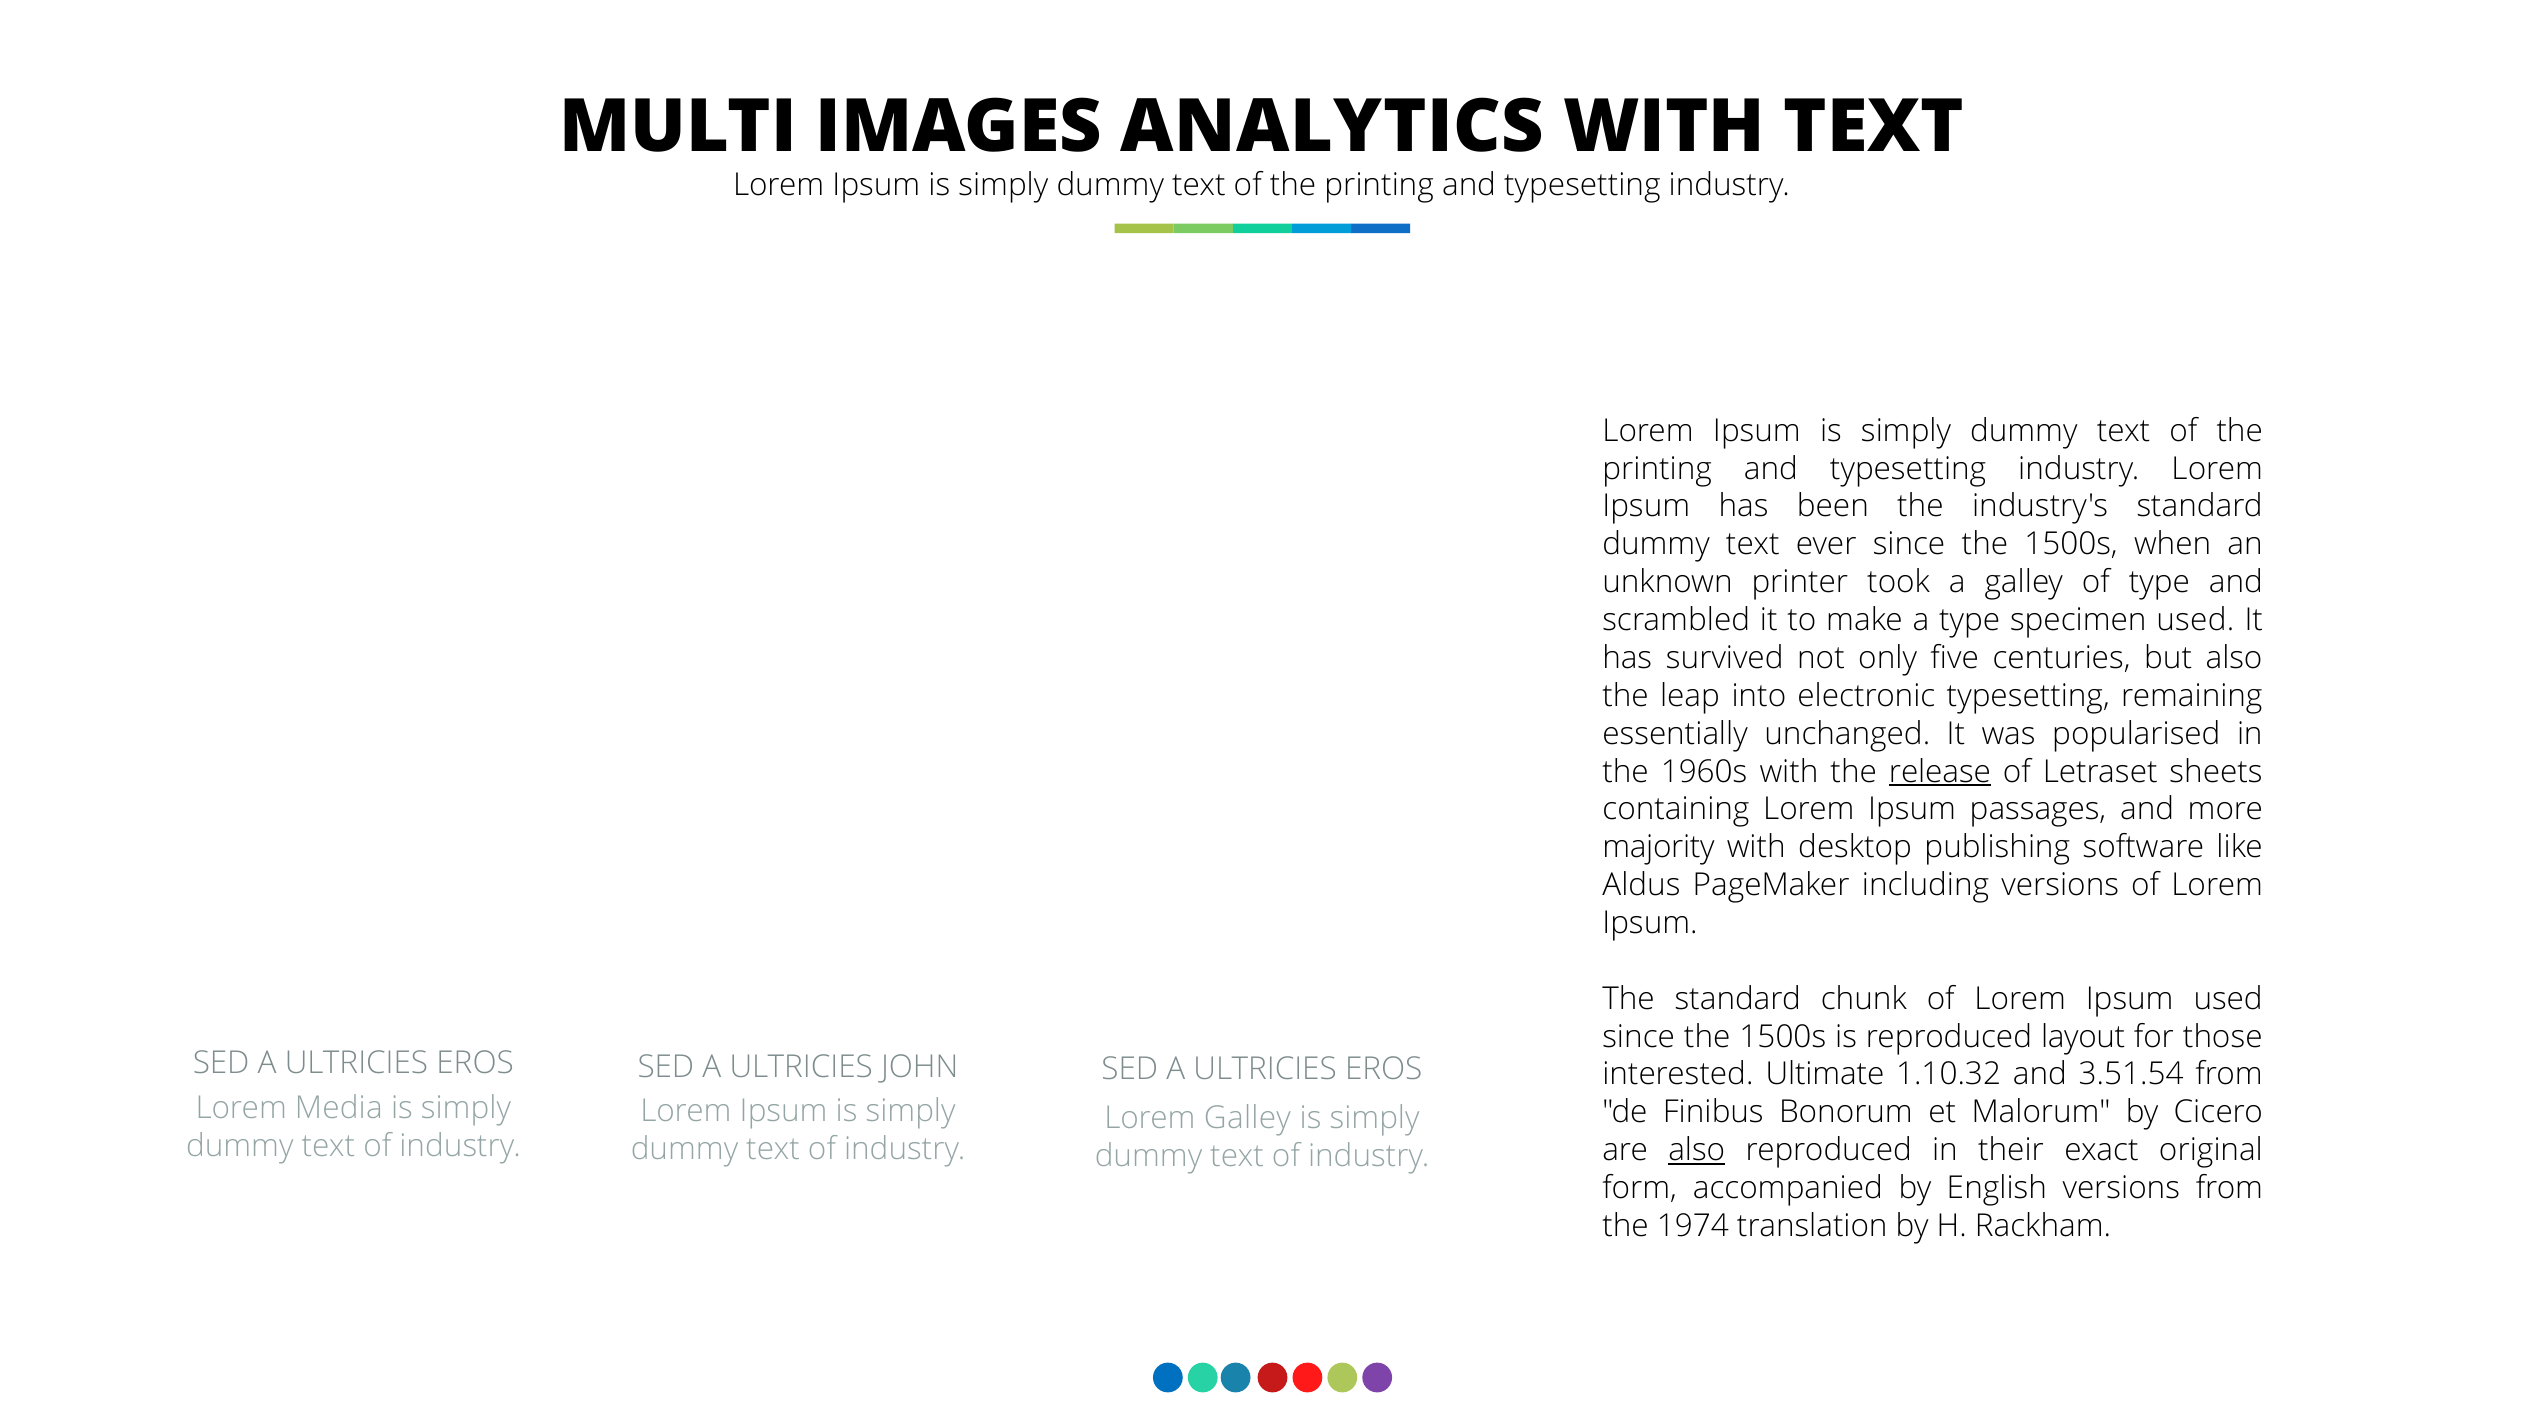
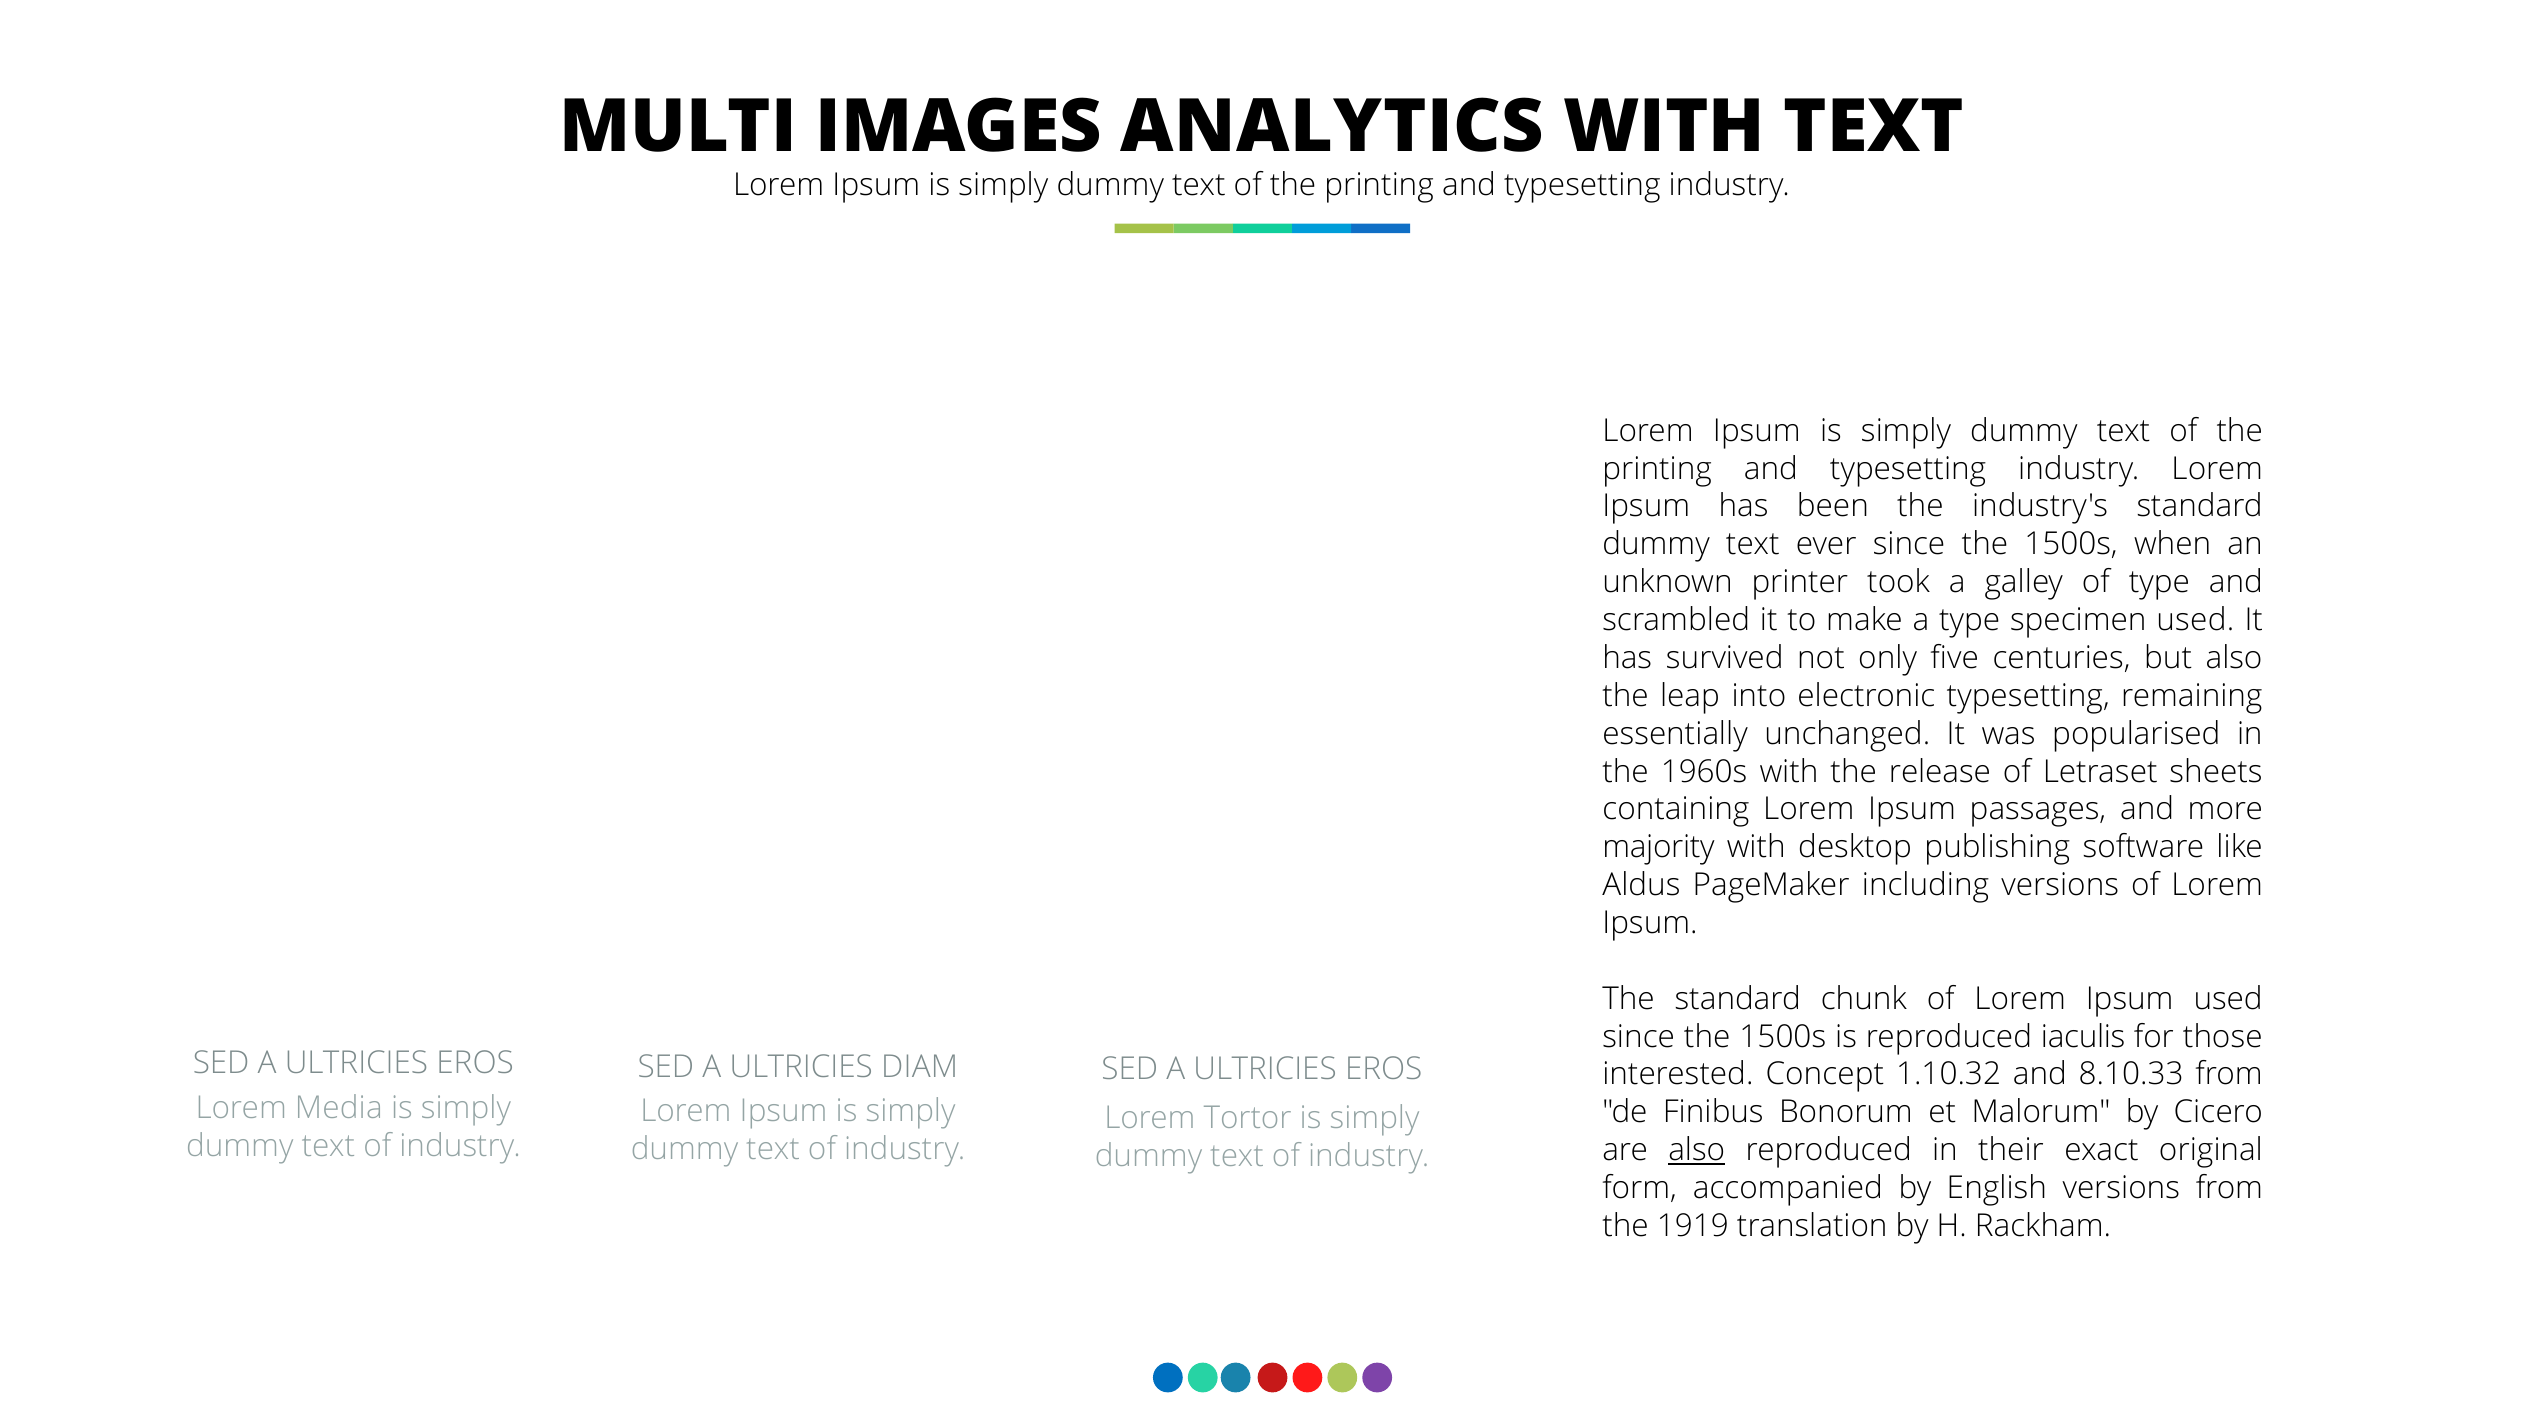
release underline: present -> none
layout: layout -> iaculis
JOHN: JOHN -> DIAM
Ultimate: Ultimate -> Concept
3.51.54: 3.51.54 -> 8.10.33
Lorem Galley: Galley -> Tortor
1974: 1974 -> 1919
